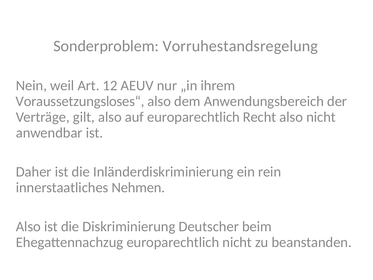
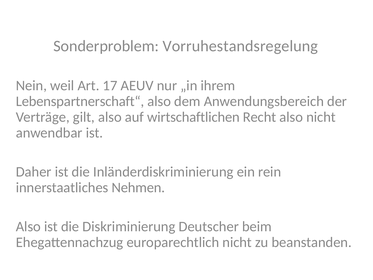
12: 12 -> 17
Voraussetzungsloses“: Voraussetzungsloses“ -> Lebenspartnerschaft“
auf europarechtlich: europarechtlich -> wirtschaftlichen
